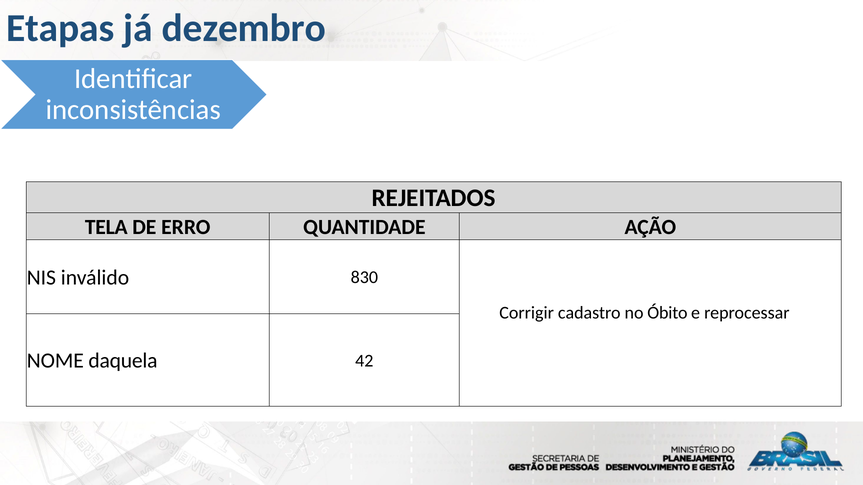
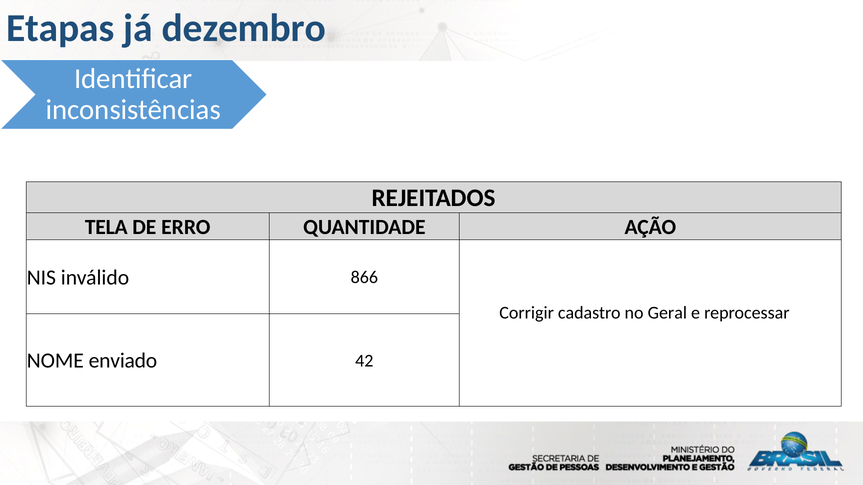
830: 830 -> 866
Óbito: Óbito -> Geral
daquela: daquela -> enviado
